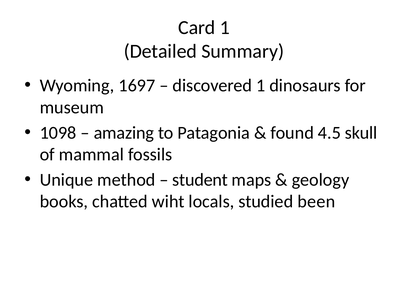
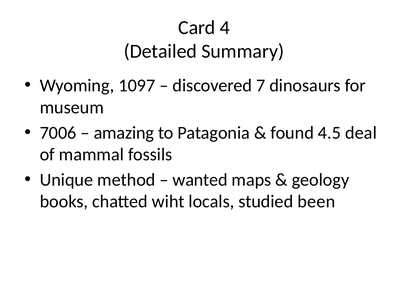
Card 1: 1 -> 4
1697: 1697 -> 1097
discovered 1: 1 -> 7
1098: 1098 -> 7006
skull: skull -> deal
student: student -> wanted
